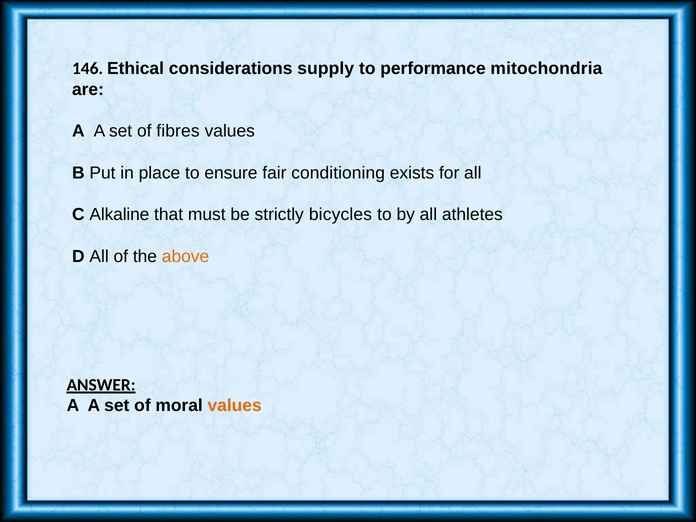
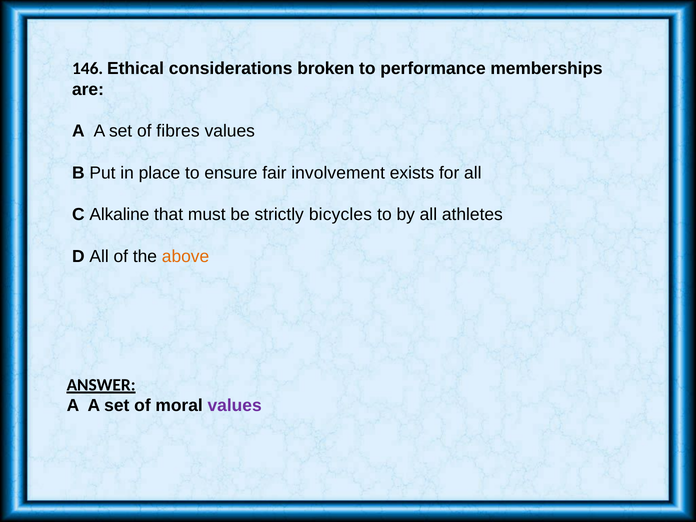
supply: supply -> broken
mitochondria: mitochondria -> memberships
conditioning: conditioning -> involvement
values at (235, 406) colour: orange -> purple
